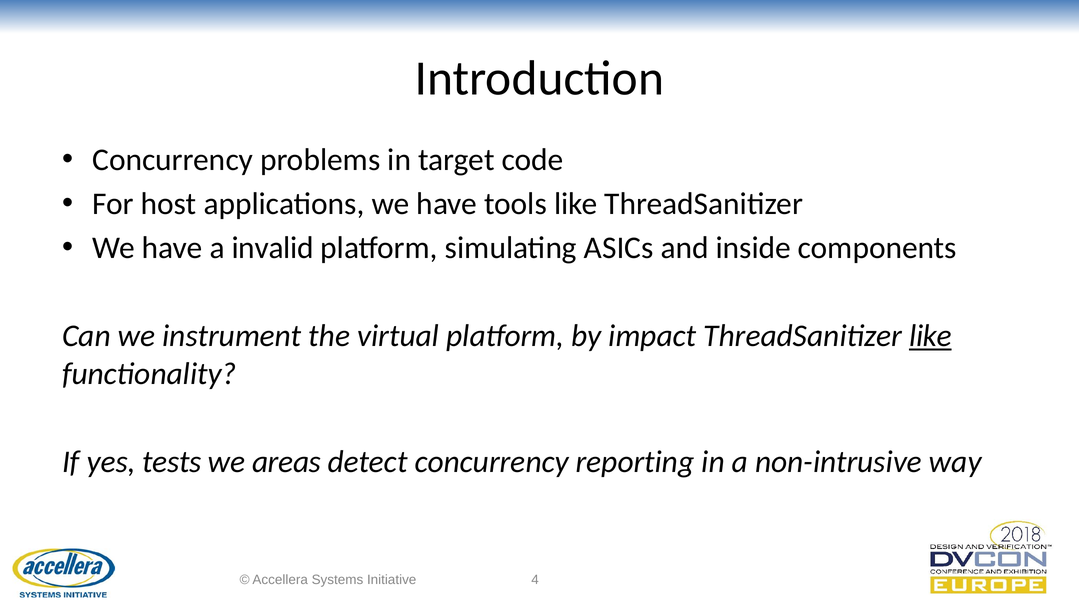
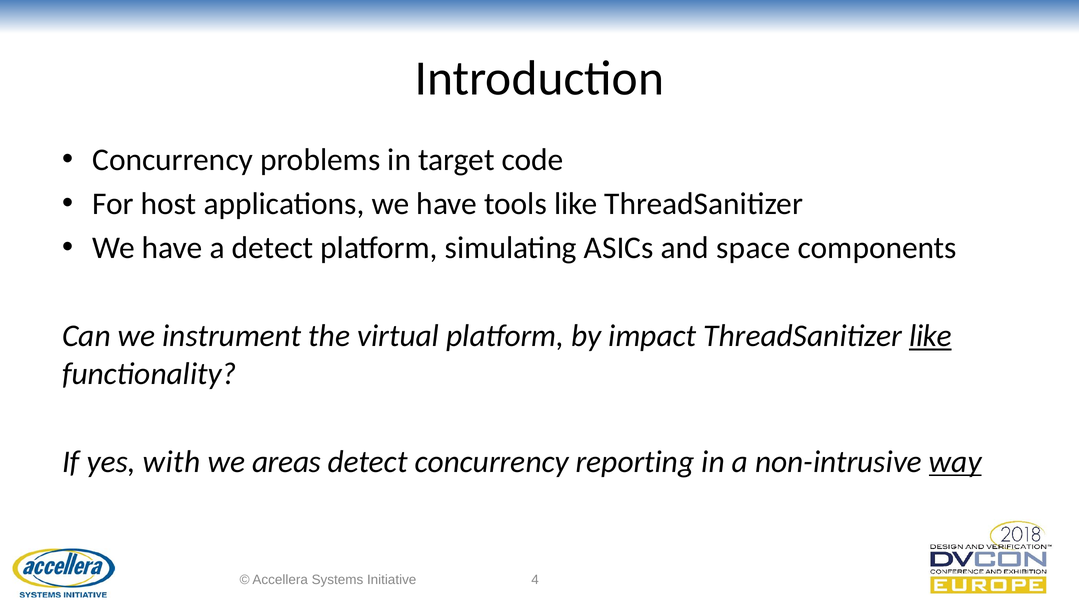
a invalid: invalid -> detect
inside: inside -> space
tests: tests -> with
way underline: none -> present
